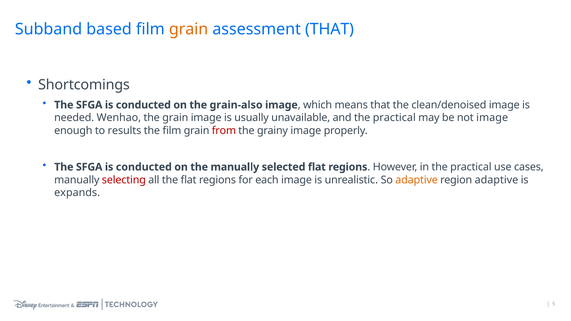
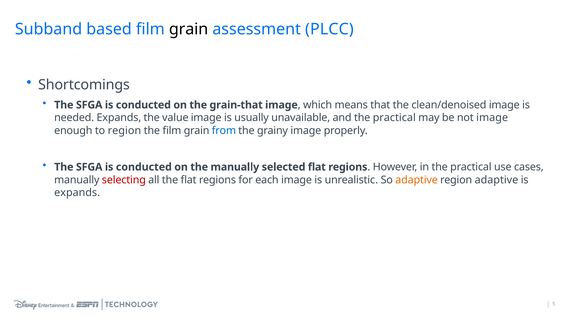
grain at (189, 29) colour: orange -> black
assessment THAT: THAT -> PLCC
grain-also: grain-also -> grain-that
needed Wenhao: Wenhao -> Expands
the grain: grain -> value
to results: results -> region
from colour: red -> blue
